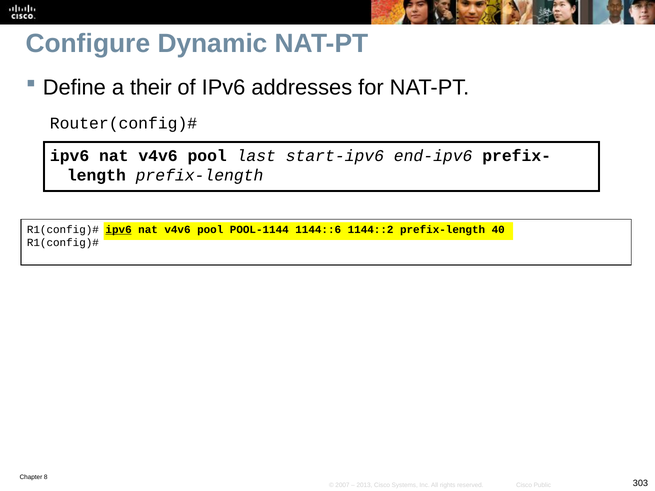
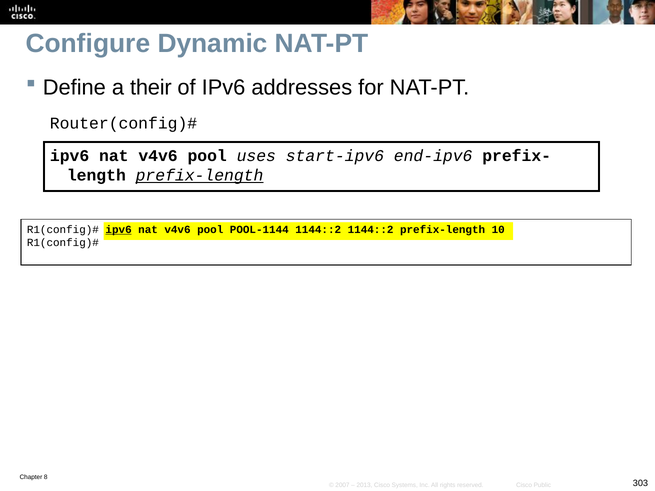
last: last -> uses
prefix-length at (200, 175) underline: none -> present
POOL-1144 1144::6: 1144::6 -> 1144::2
40: 40 -> 10
